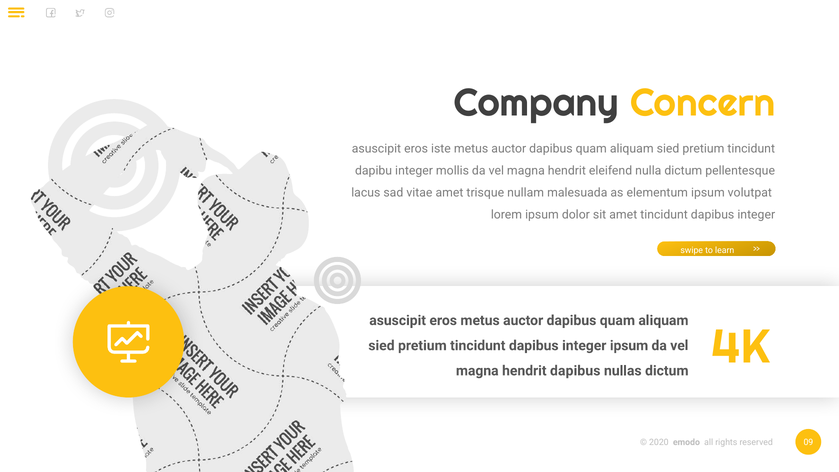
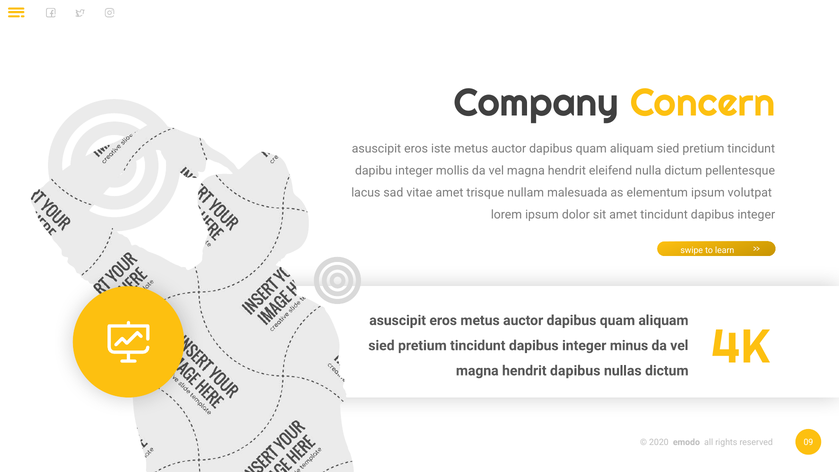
integer ipsum: ipsum -> minus
